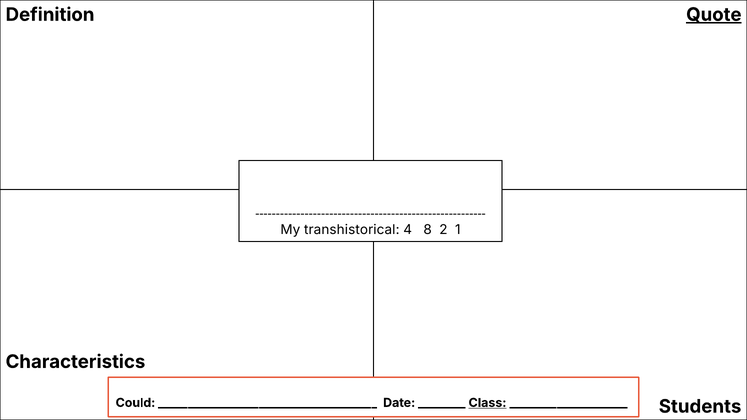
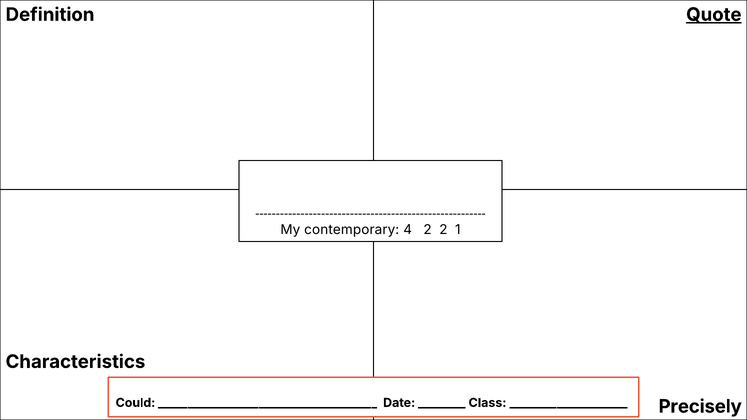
transhistorical: transhistorical -> contemporary
4 8: 8 -> 2
Class underline: present -> none
Students: Students -> Precisely
